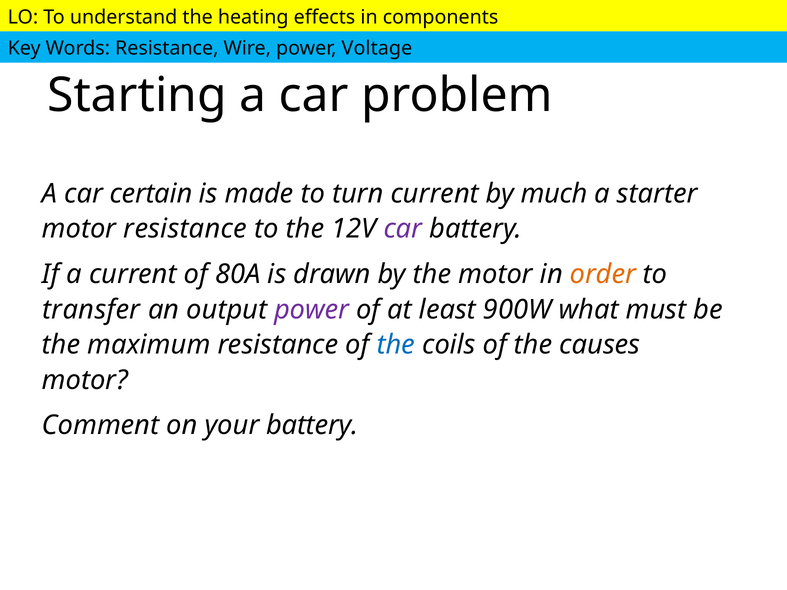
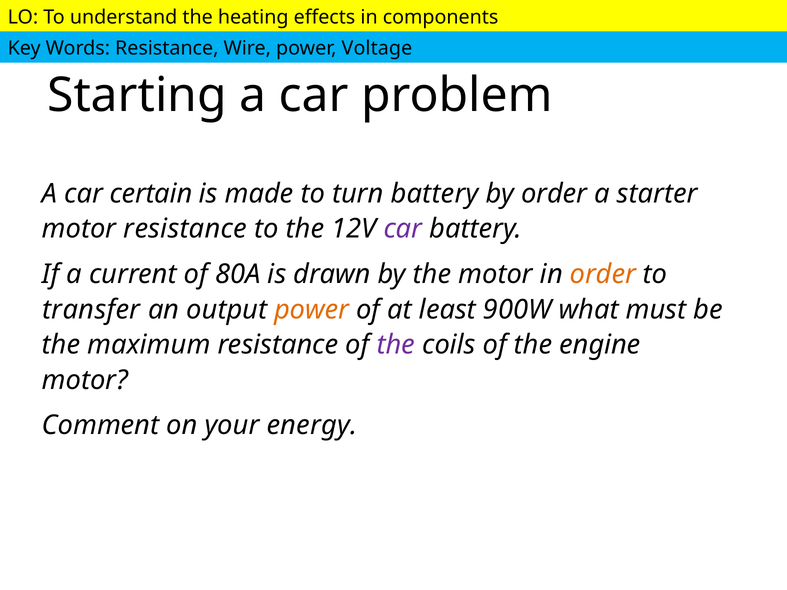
turn current: current -> battery
by much: much -> order
power at (312, 310) colour: purple -> orange
the at (396, 345) colour: blue -> purple
causes: causes -> engine
your battery: battery -> energy
